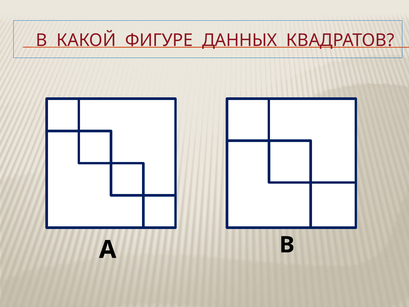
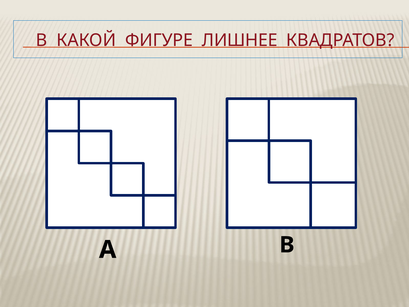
ДАННЫХ: ДАННЫХ -> ЛИШНЕЕ
